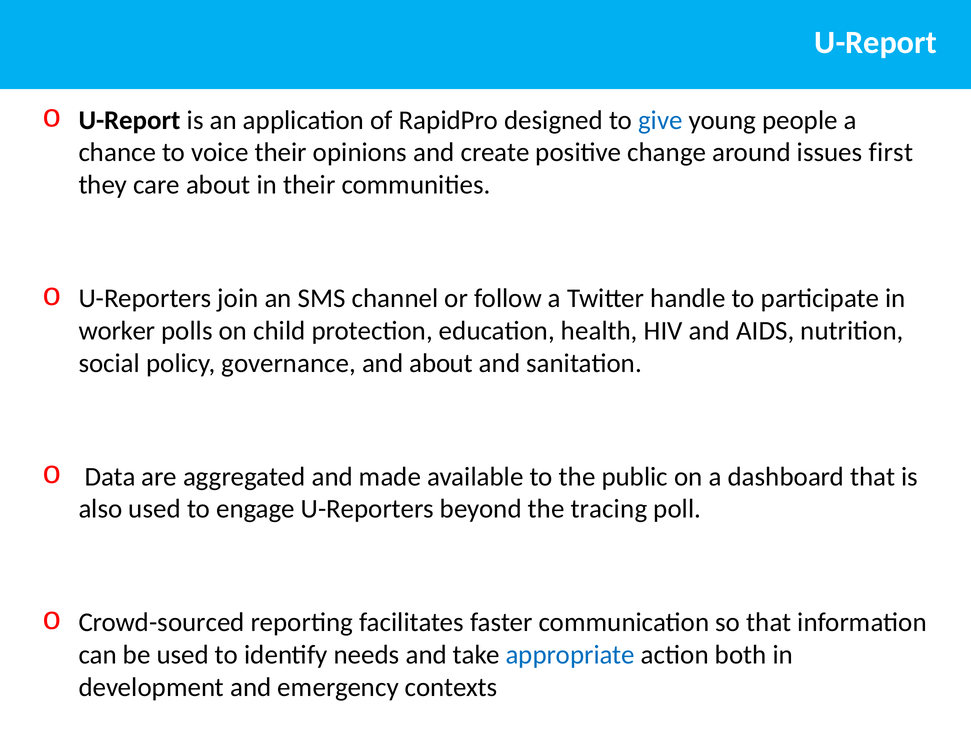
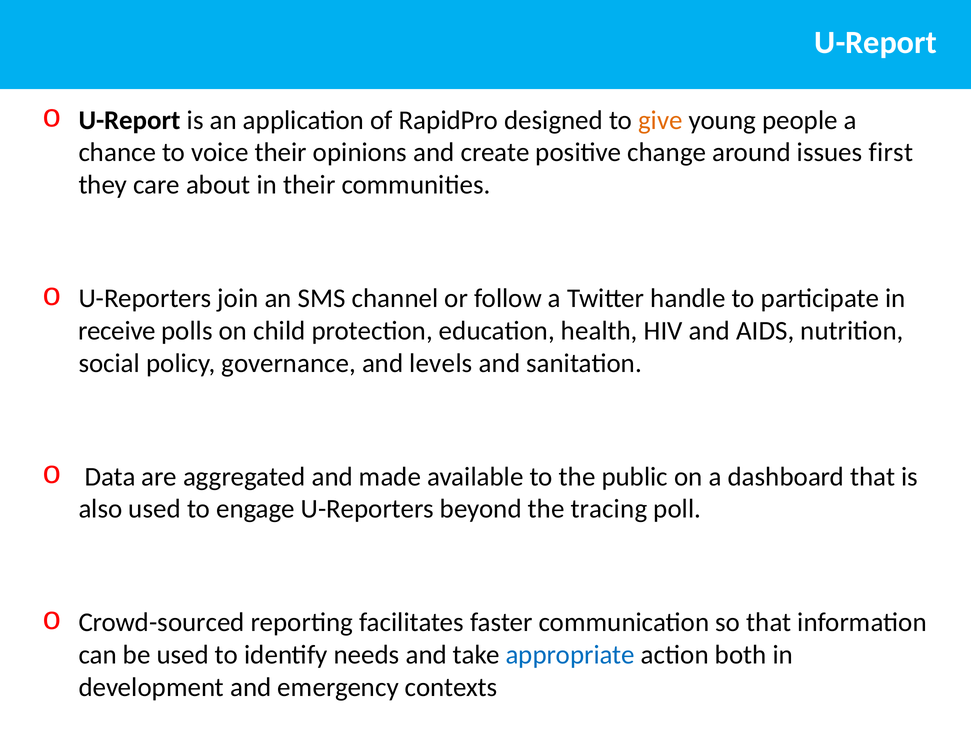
give colour: blue -> orange
worker: worker -> receive
and about: about -> levels
